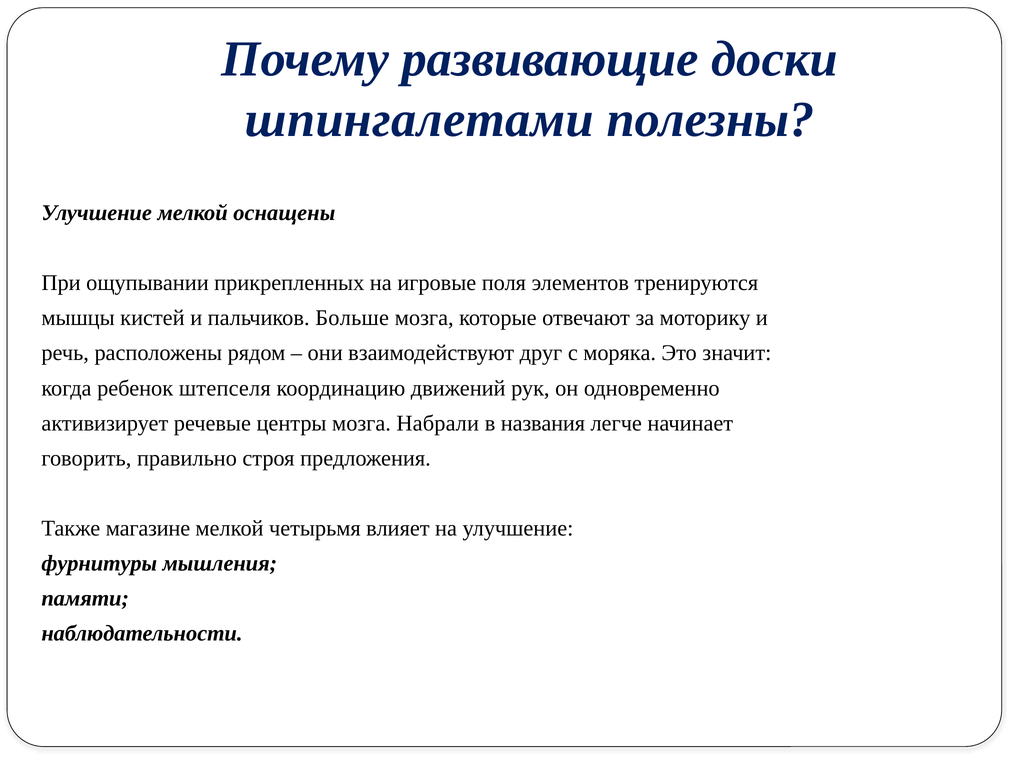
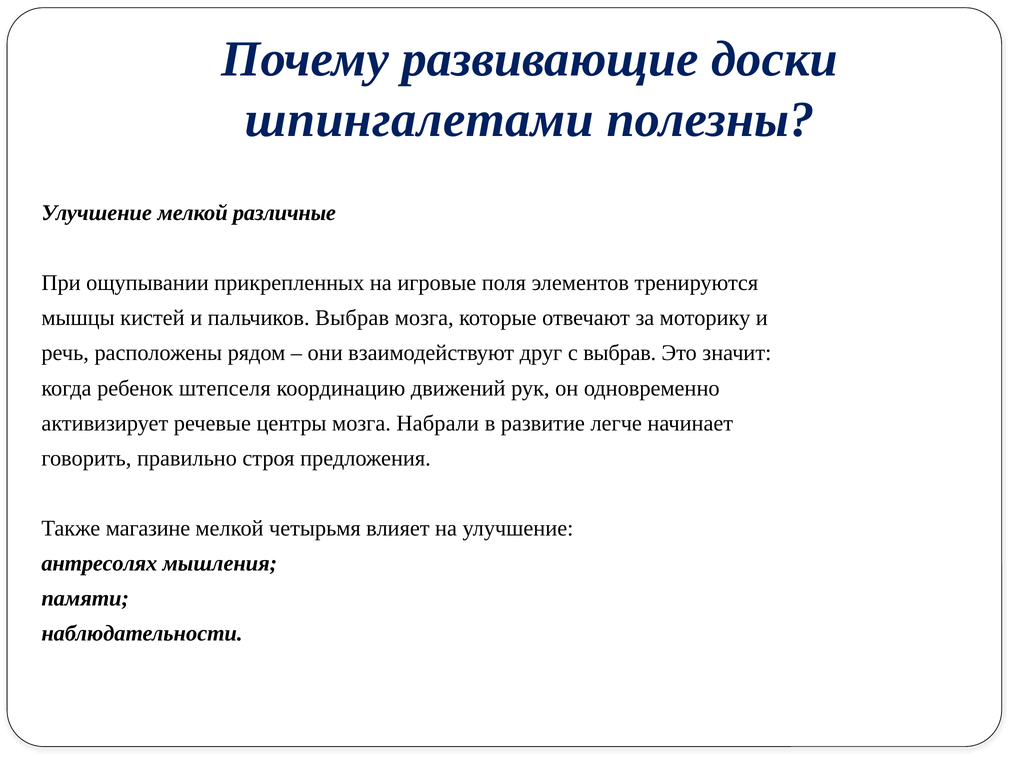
оснащены: оснащены -> различные
пальчиков Больше: Больше -> Выбрав
с моряка: моряка -> выбрав
названия: названия -> развитие
фурнитуры: фурнитуры -> антресолях
